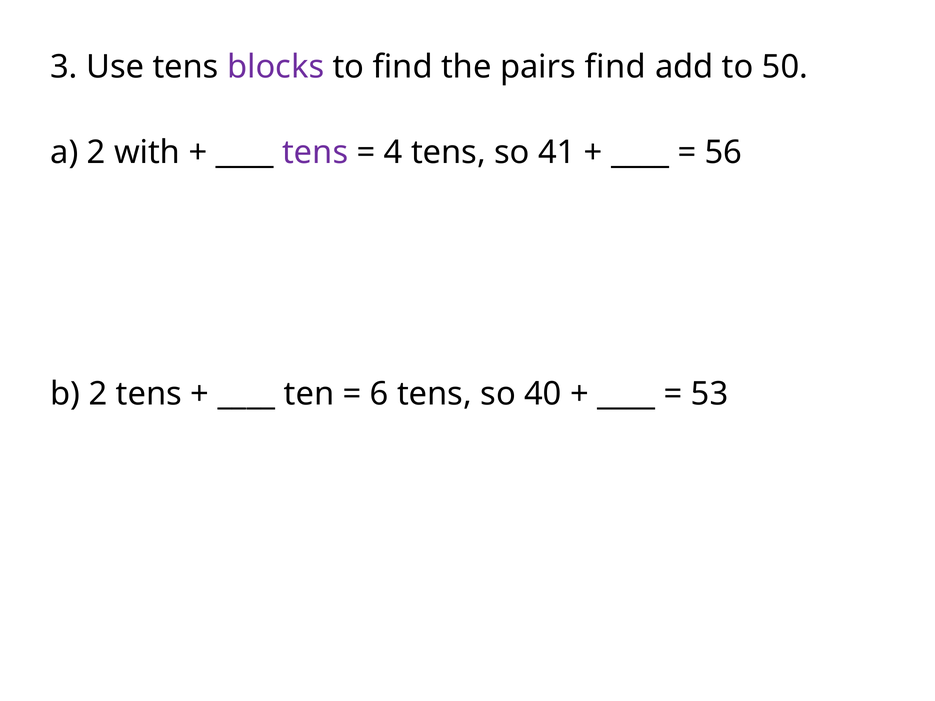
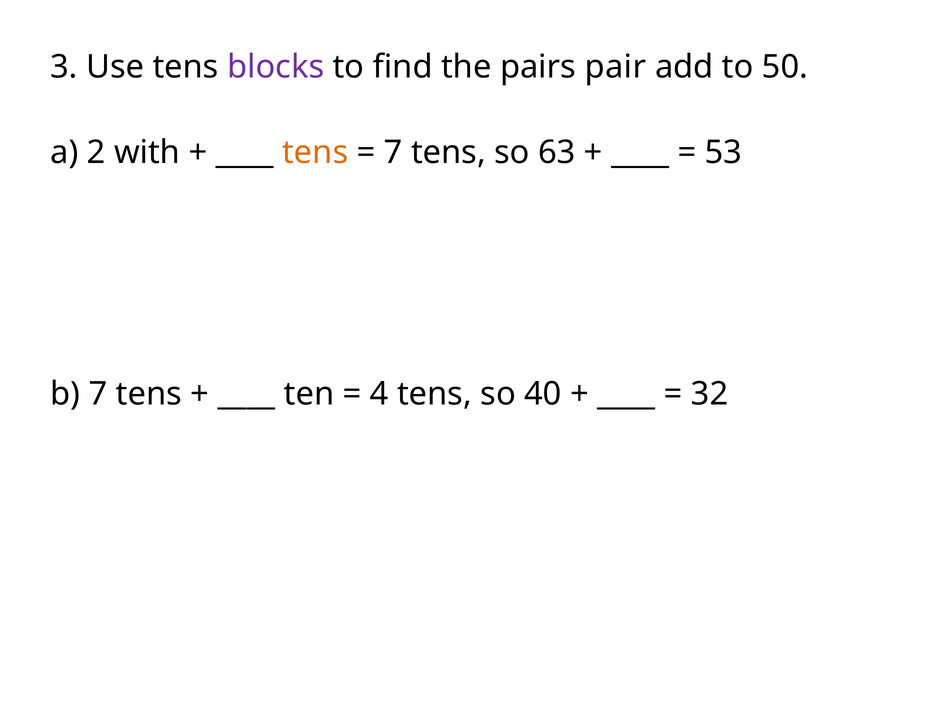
pairs find: find -> pair
tens at (315, 152) colour: purple -> orange
4 at (393, 152): 4 -> 7
41: 41 -> 63
56: 56 -> 53
b 2: 2 -> 7
6: 6 -> 4
53: 53 -> 32
